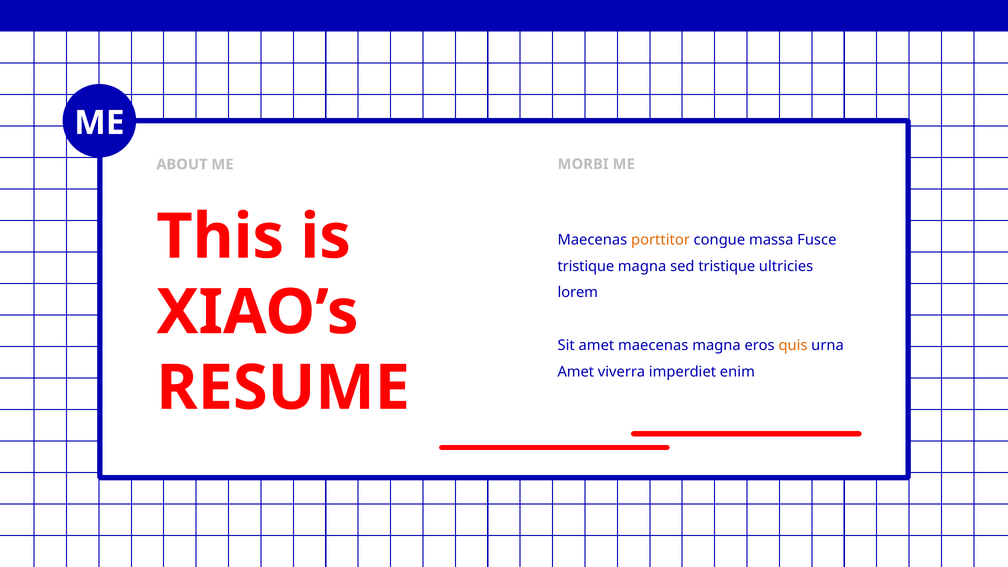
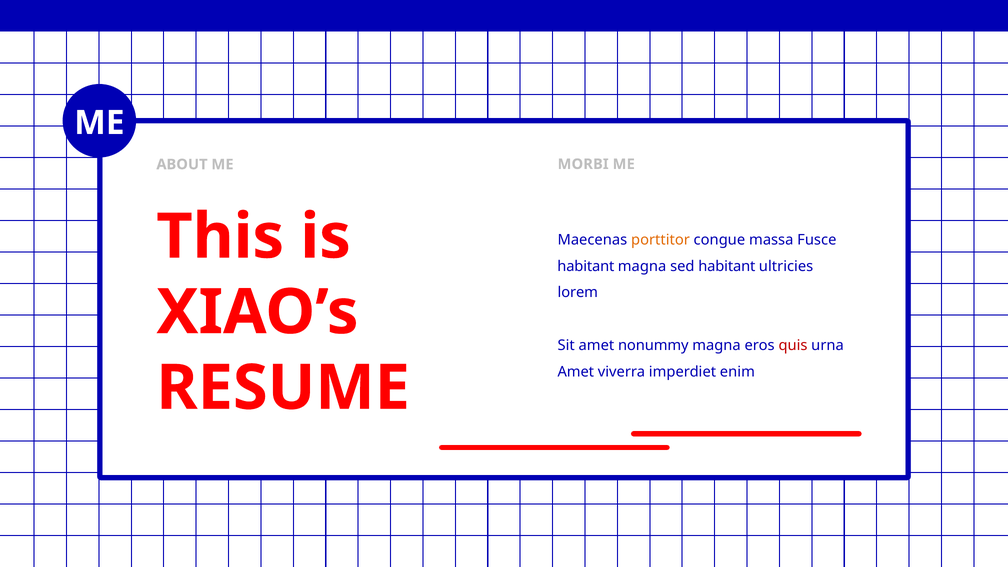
tristique at (586, 266): tristique -> habitant
sed tristique: tristique -> habitant
amet maecenas: maecenas -> nonummy
quis colour: orange -> red
